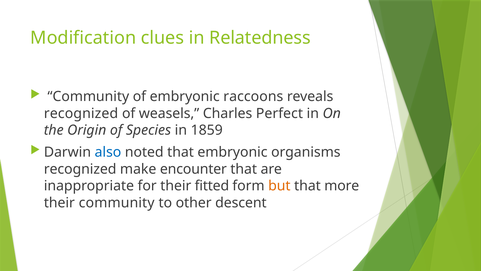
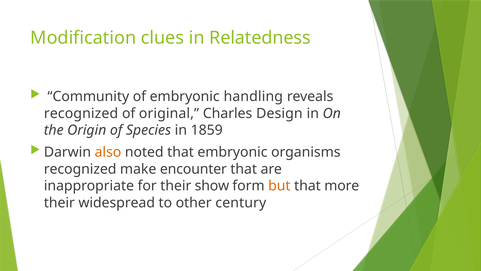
raccoons: raccoons -> handling
weasels: weasels -> original
Perfect: Perfect -> Design
also colour: blue -> orange
fitted: fitted -> show
their community: community -> widespread
descent: descent -> century
